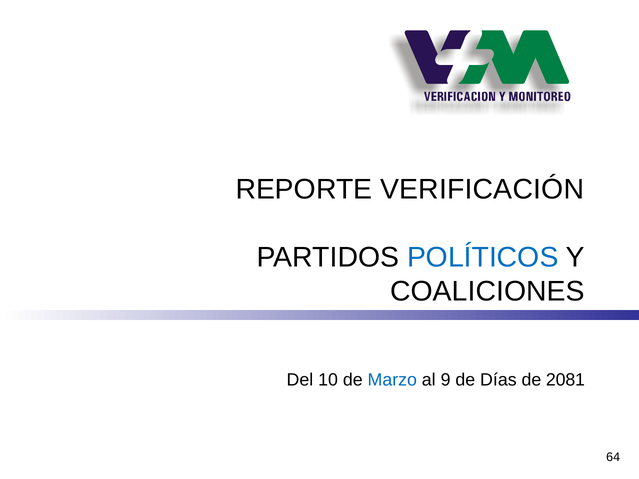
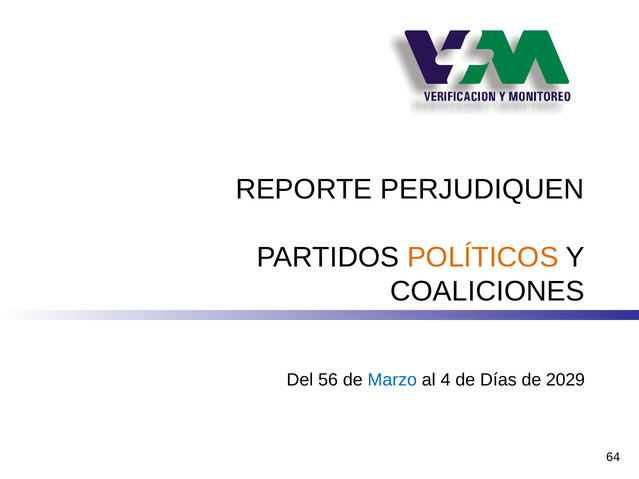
VERIFICACIÓN: VERIFICACIÓN -> PERJUDIQUEN
POLÍTICOS colour: blue -> orange
10: 10 -> 56
9: 9 -> 4
2081: 2081 -> 2029
